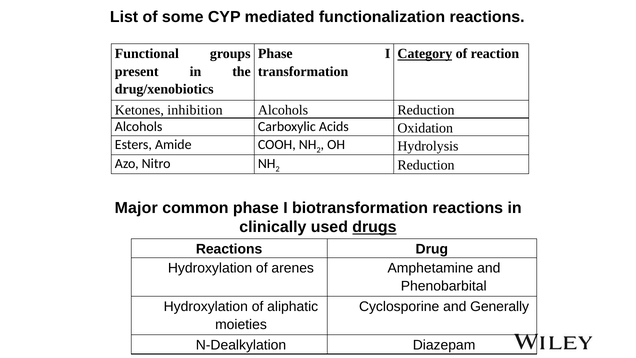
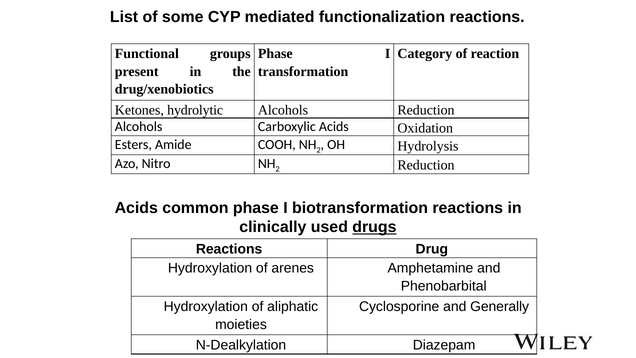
Category underline: present -> none
inhibition: inhibition -> hydrolytic
Major at (136, 208): Major -> Acids
